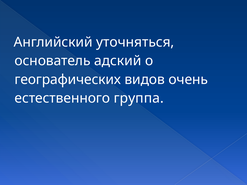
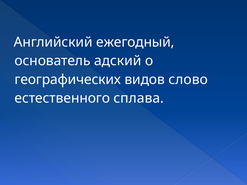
уточняться: уточняться -> ежегодный
очень: очень -> слово
группа: группа -> сплава
